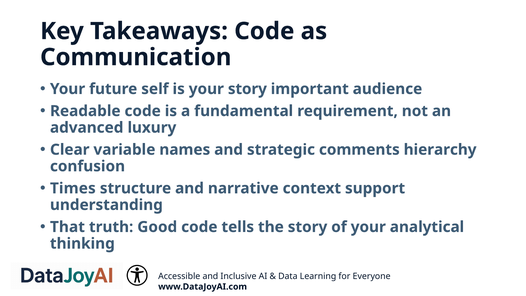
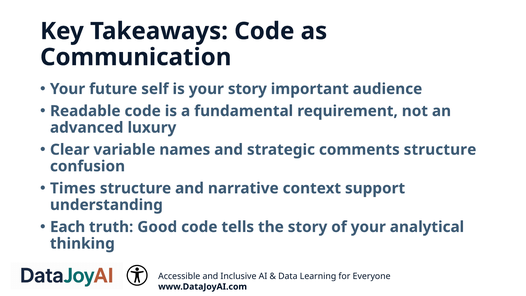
comments hierarchy: hierarchy -> structure
That: That -> Each
